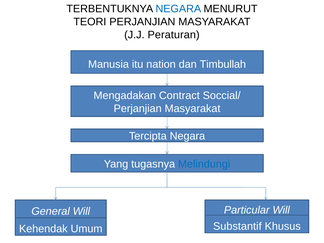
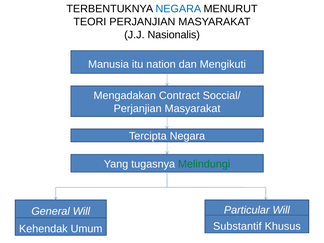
Peraturan: Peraturan -> Nasionalis
Timbullah: Timbullah -> Mengikuti
Melindungi colour: blue -> green
